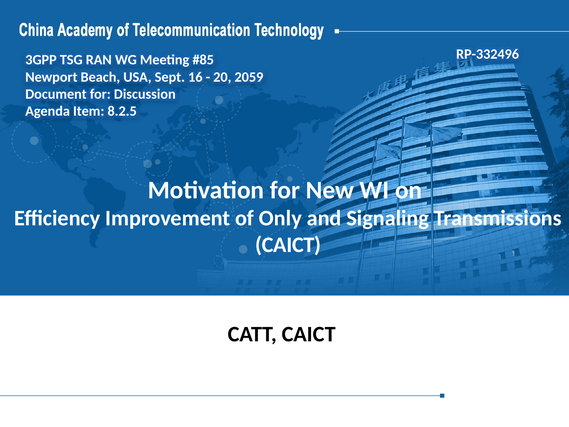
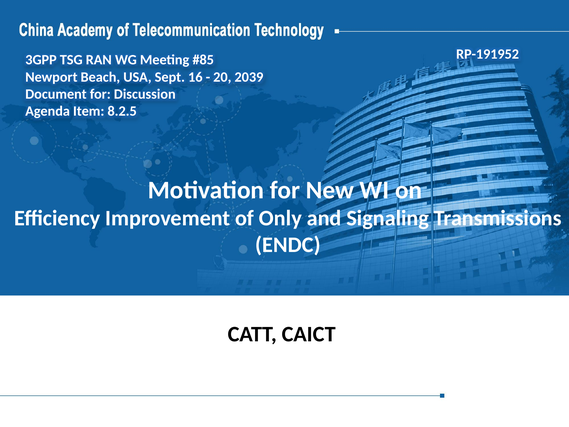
RP-332496: RP-332496 -> RP-191952
2059: 2059 -> 2039
CAICT at (288, 245): CAICT -> ENDC
